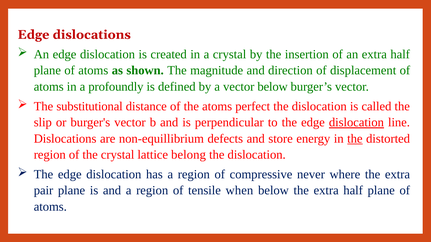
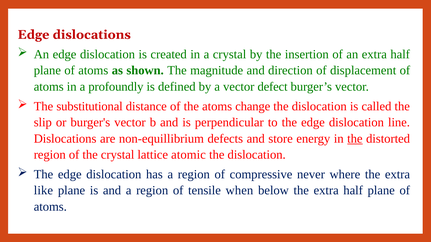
vector below: below -> defect
perfect: perfect -> change
dislocation at (356, 123) underline: present -> none
belong: belong -> atomic
pair: pair -> like
